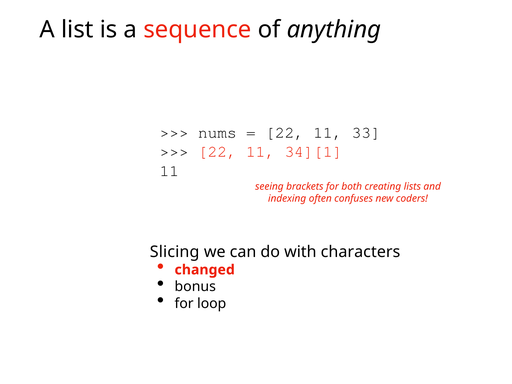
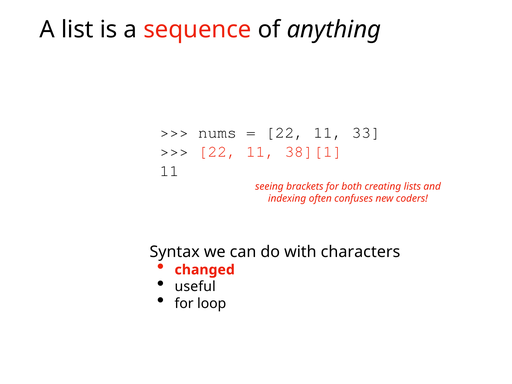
34][1: 34][1 -> 38][1
Slicing: Slicing -> Syntax
bonus: bonus -> useful
